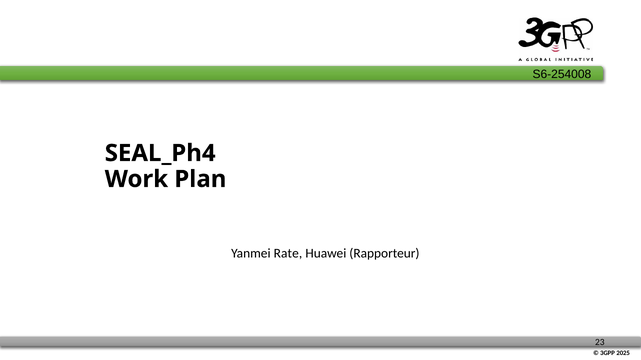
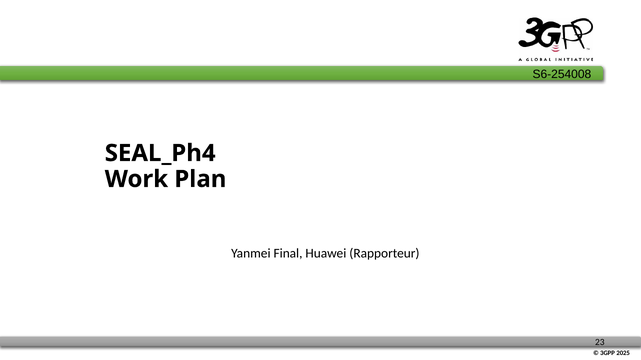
Rate: Rate -> Final
